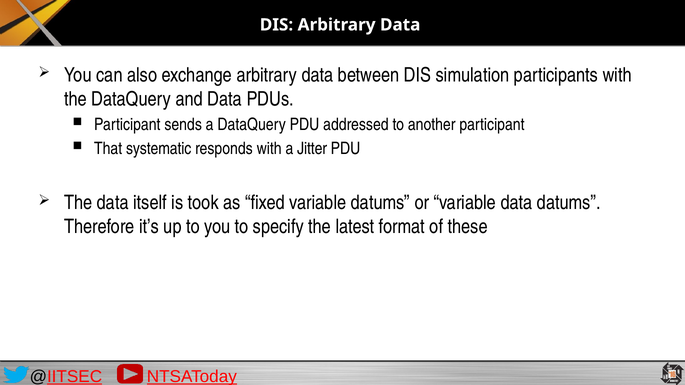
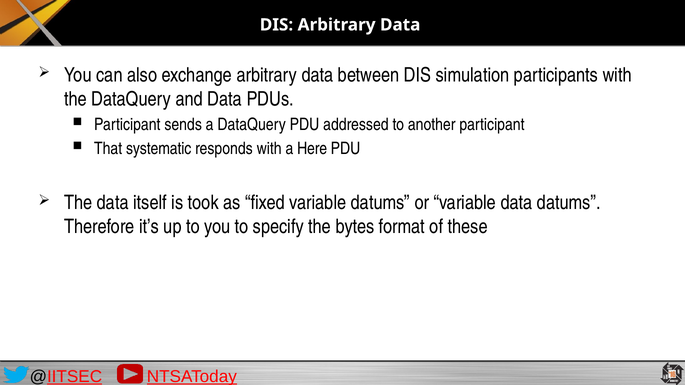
Jitter: Jitter -> Here
latest: latest -> bytes
